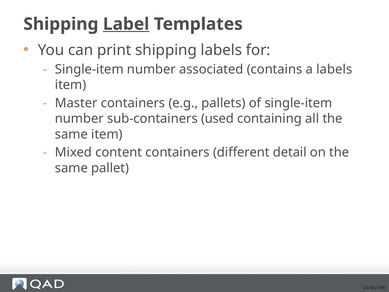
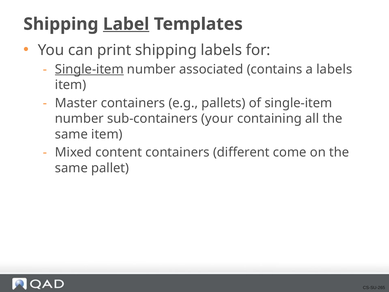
Single-item at (89, 69) underline: none -> present
used: used -> your
detail: detail -> come
